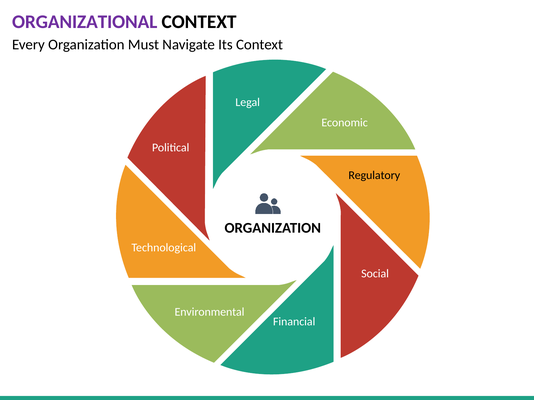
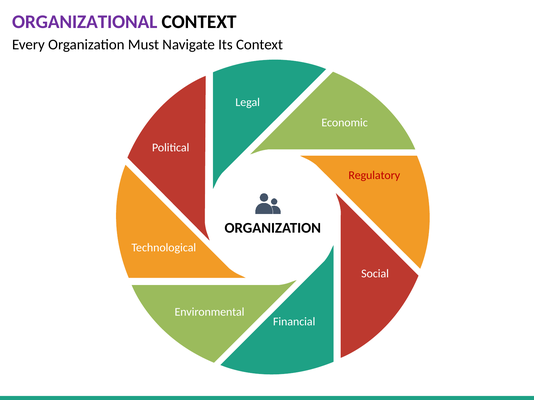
Regulatory colour: black -> red
